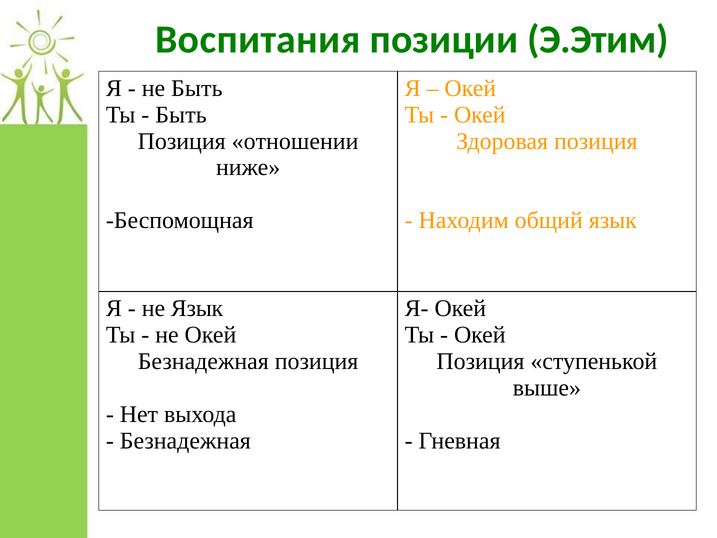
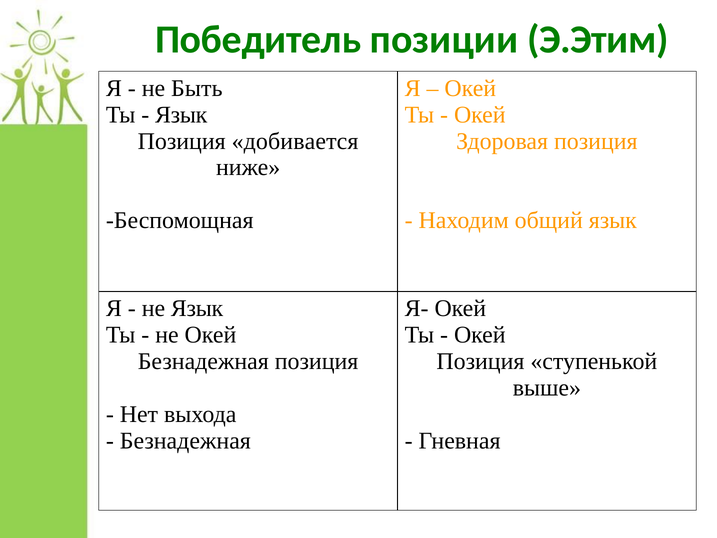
Воспитания: Воспитания -> Победитель
Быть at (181, 115): Быть -> Язык
отношении: отношении -> добивается
